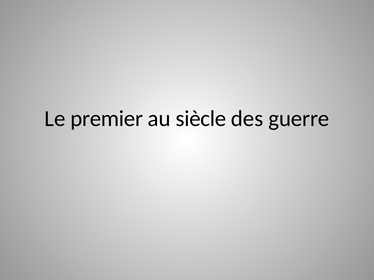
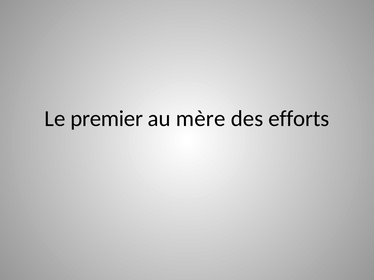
siècle: siècle -> mère
guerre: guerre -> efforts
